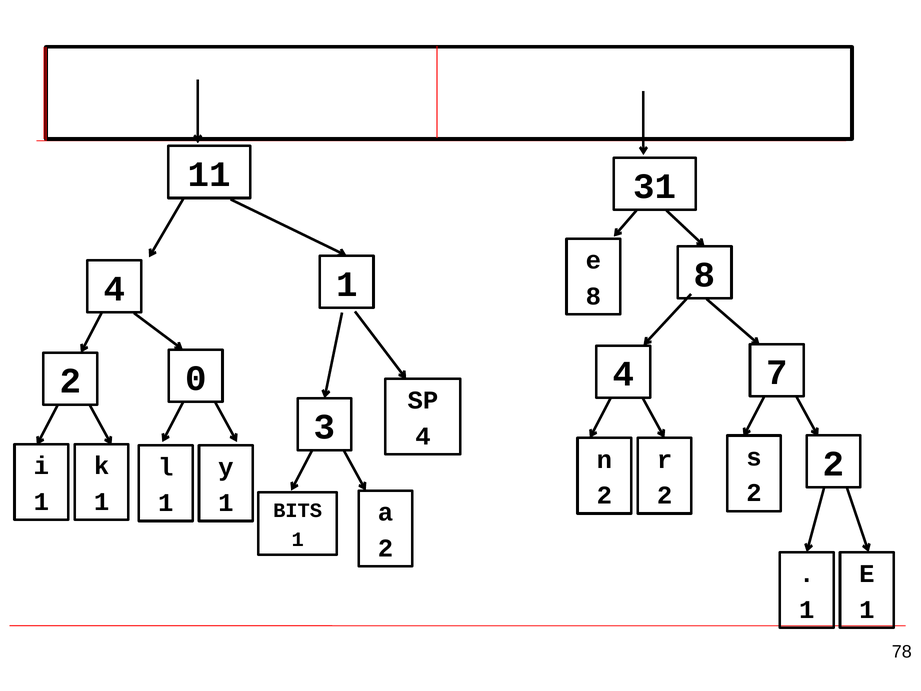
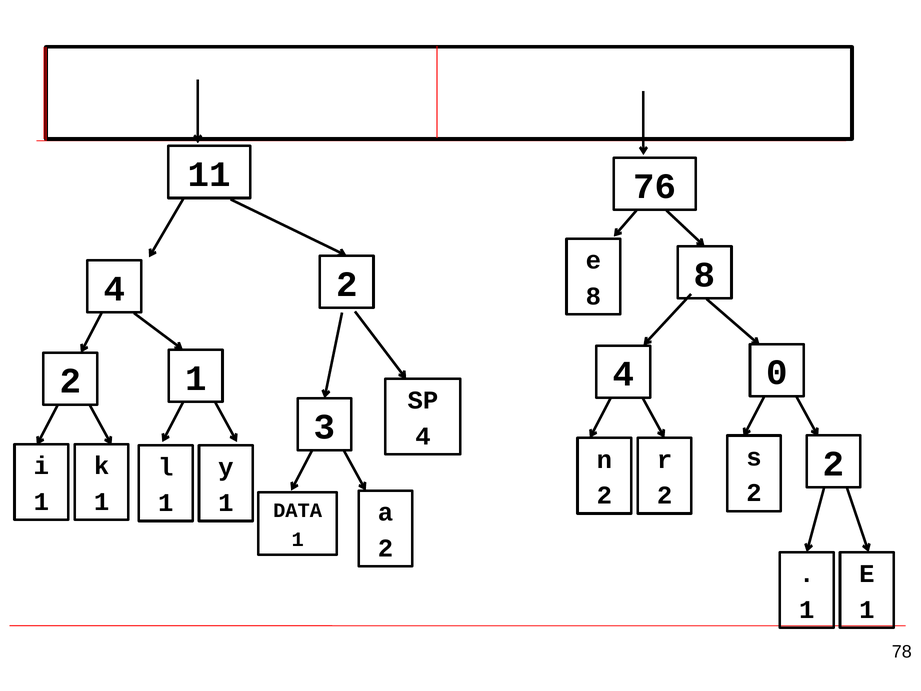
31: 31 -> 76
4 1: 1 -> 2
7: 7 -> 0
2 0: 0 -> 1
BITS: BITS -> DATA
